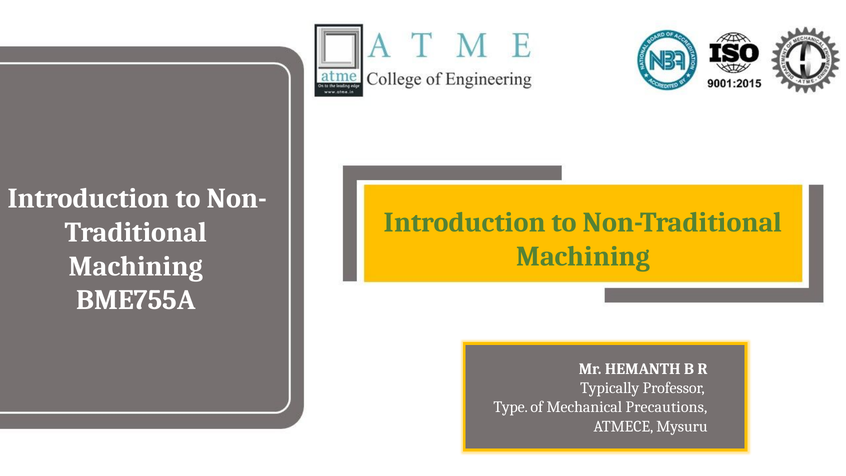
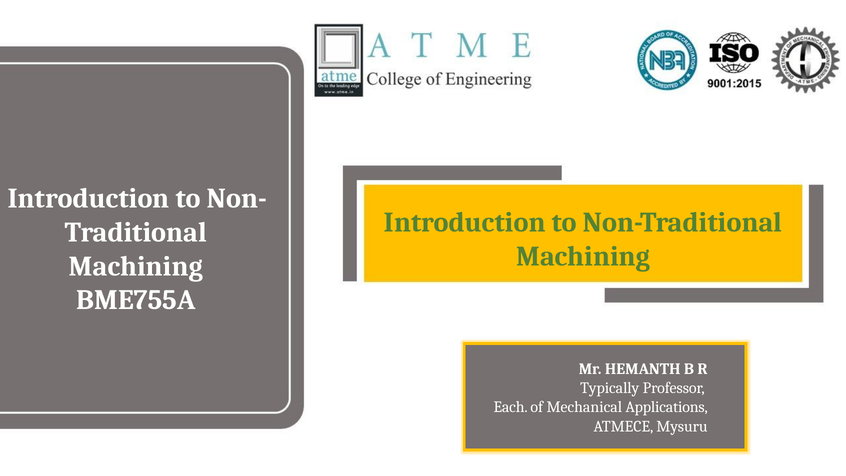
Type: Type -> Each
Precautions: Precautions -> Applications
